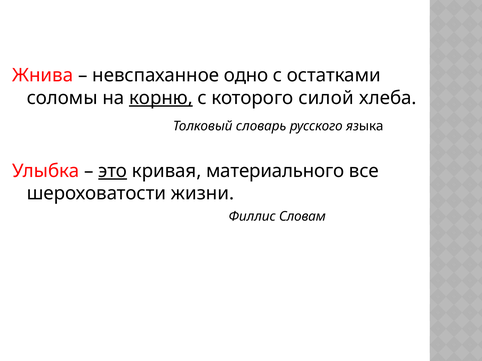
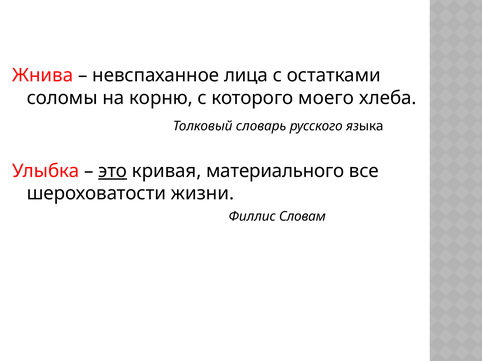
одно: одно -> лица
корню underline: present -> none
силой: силой -> моего
